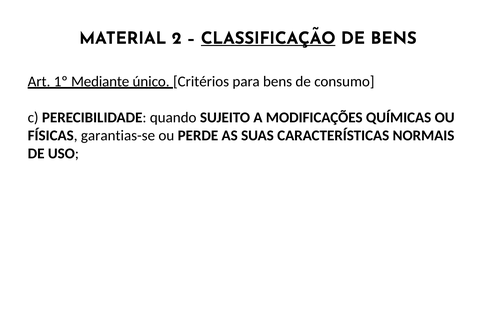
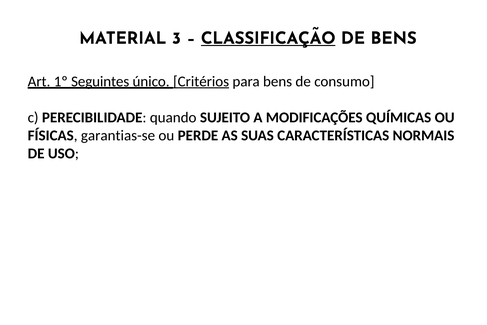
2: 2 -> 3
Mediante: Mediante -> Seguintes
Critérios underline: none -> present
